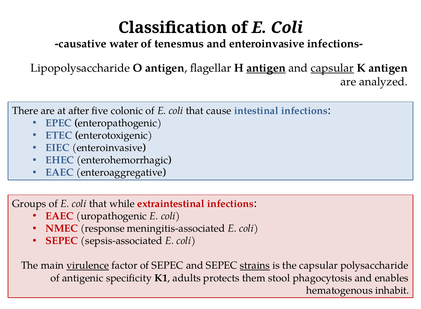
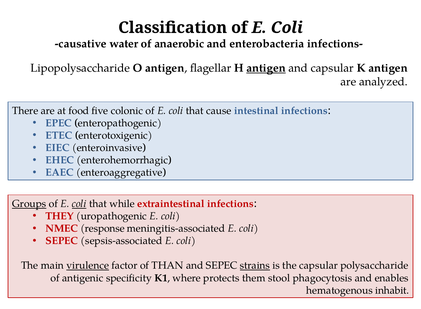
tenesmus: tenesmus -> anaerobic
and enteroinvasive: enteroinvasive -> enterobacteria
capsular at (332, 68) underline: present -> none
after: after -> food
Groups underline: none -> present
coli at (79, 203) underline: none -> present
EAEC at (60, 216): EAEC -> THEY
of SEPEC: SEPEC -> THAN
adults: adults -> where
